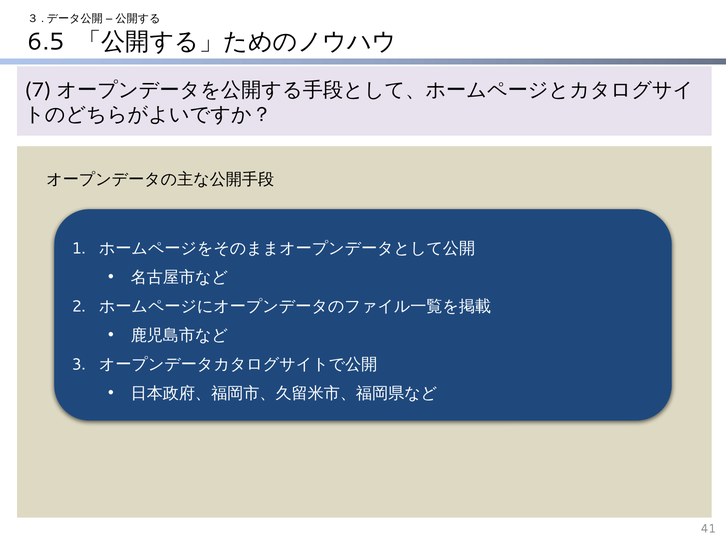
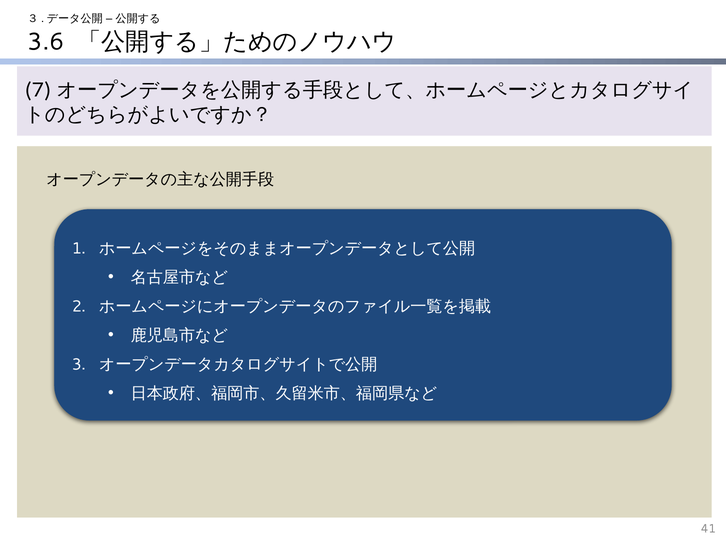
6.5: 6.5 -> 3.6
